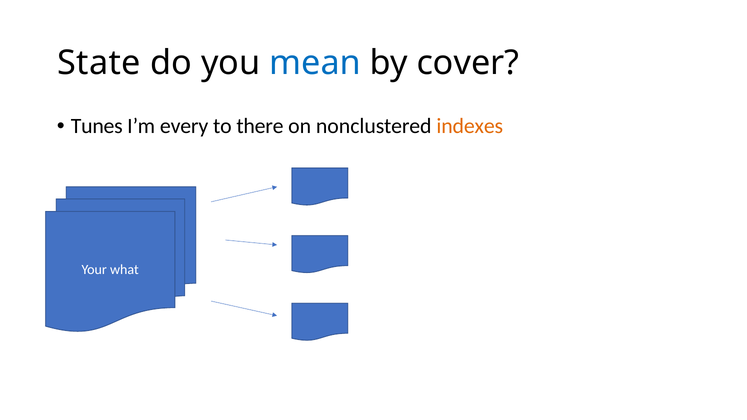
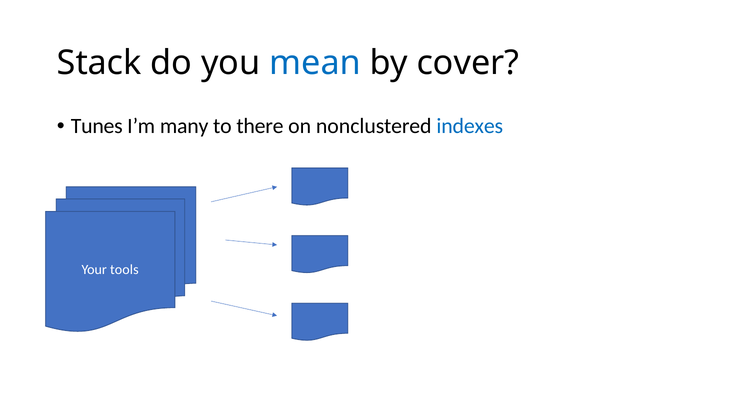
State: State -> Stack
every: every -> many
indexes colour: orange -> blue
what: what -> tools
